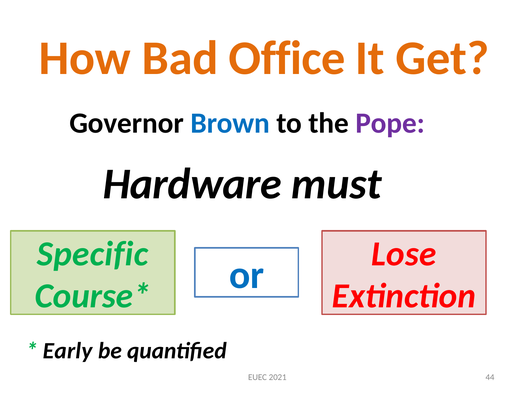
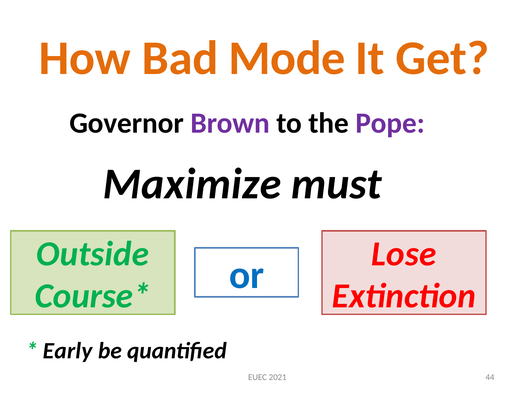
Office: Office -> Mode
Brown colour: blue -> purple
Hardware: Hardware -> Maximize
Specific: Specific -> Outside
